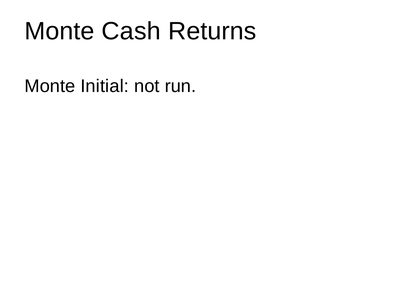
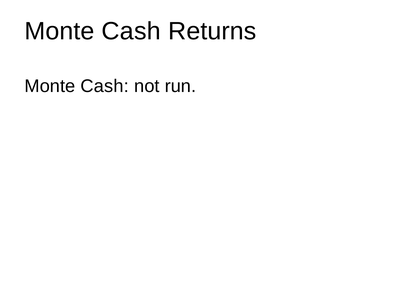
Initial at (105, 86): Initial -> Cash
